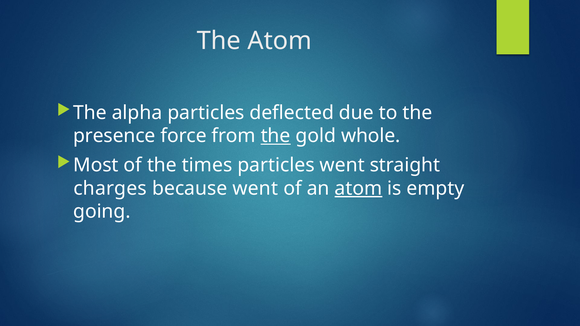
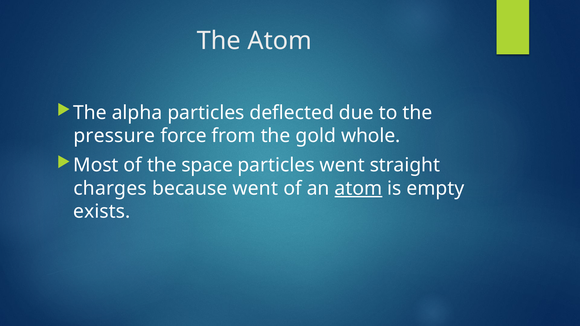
presence: presence -> pressure
the at (276, 136) underline: present -> none
times: times -> space
going: going -> exists
